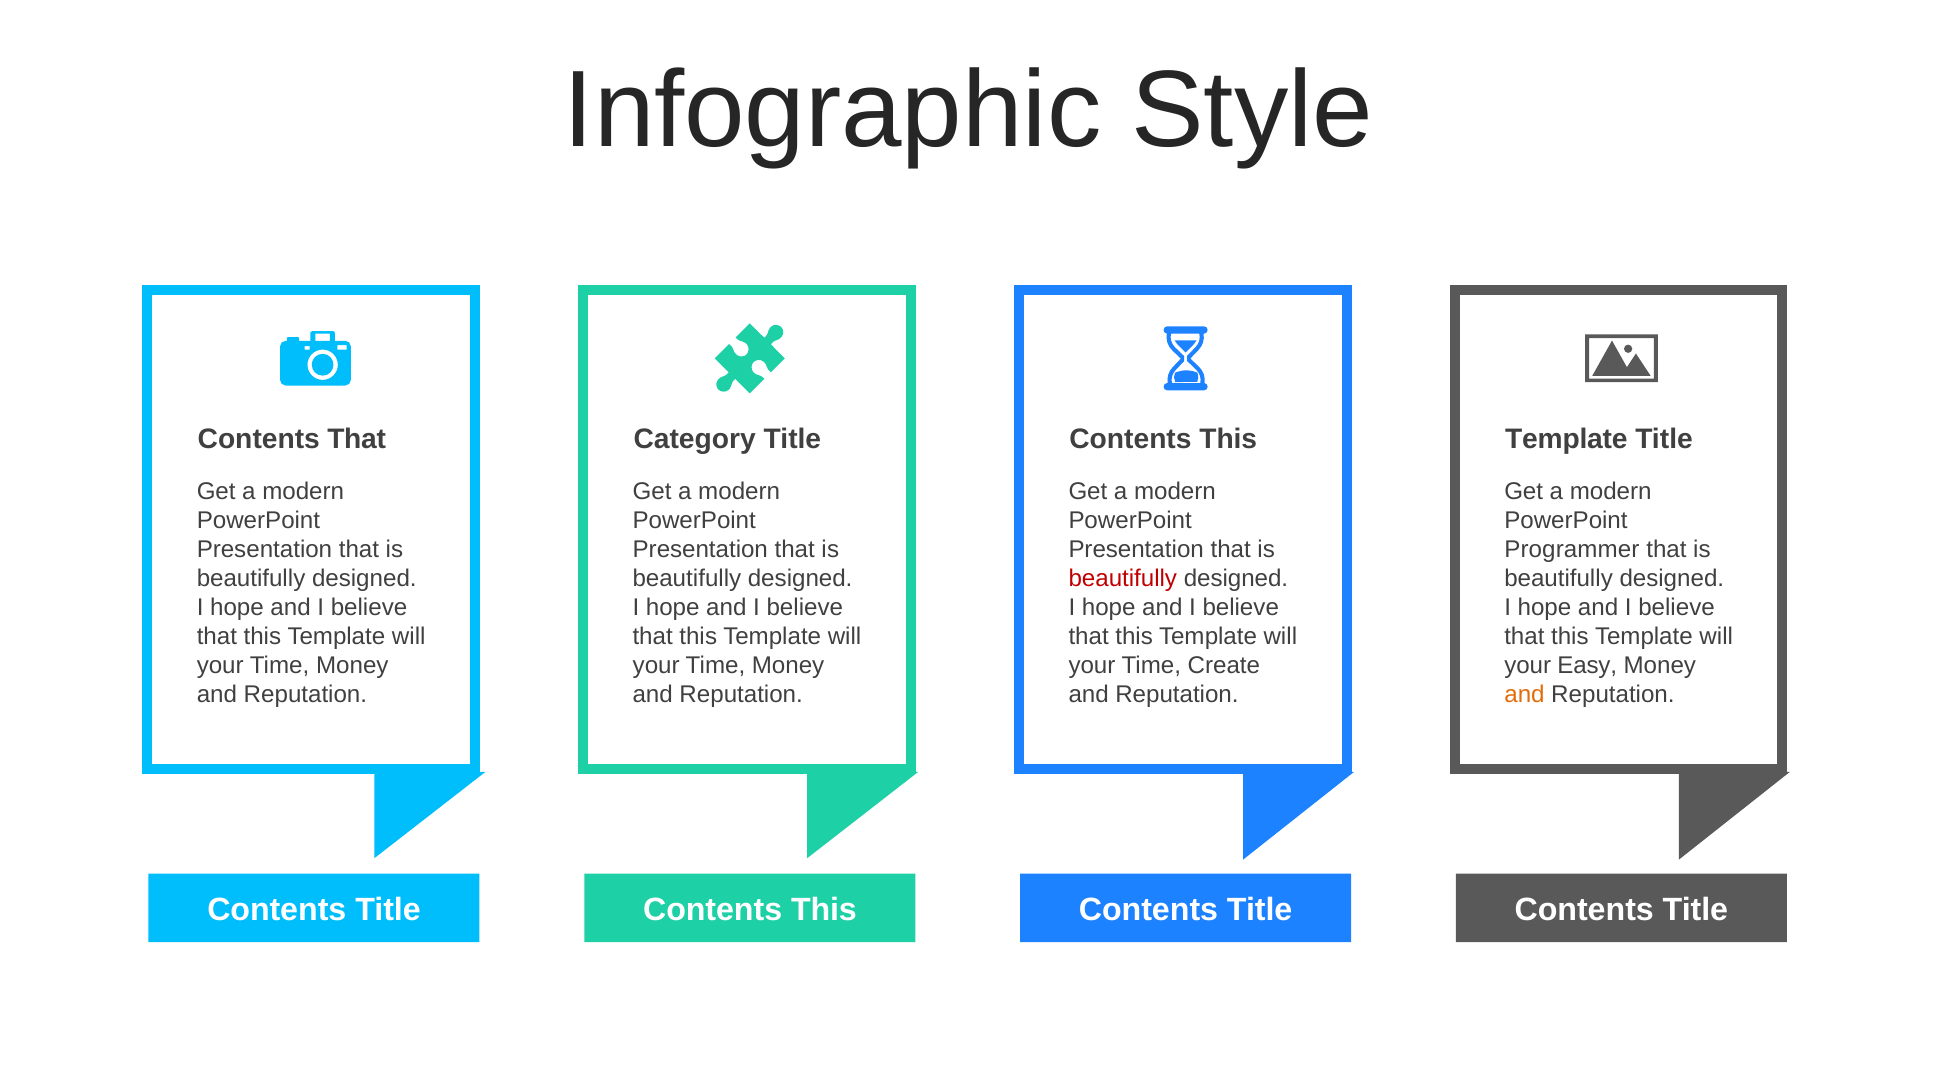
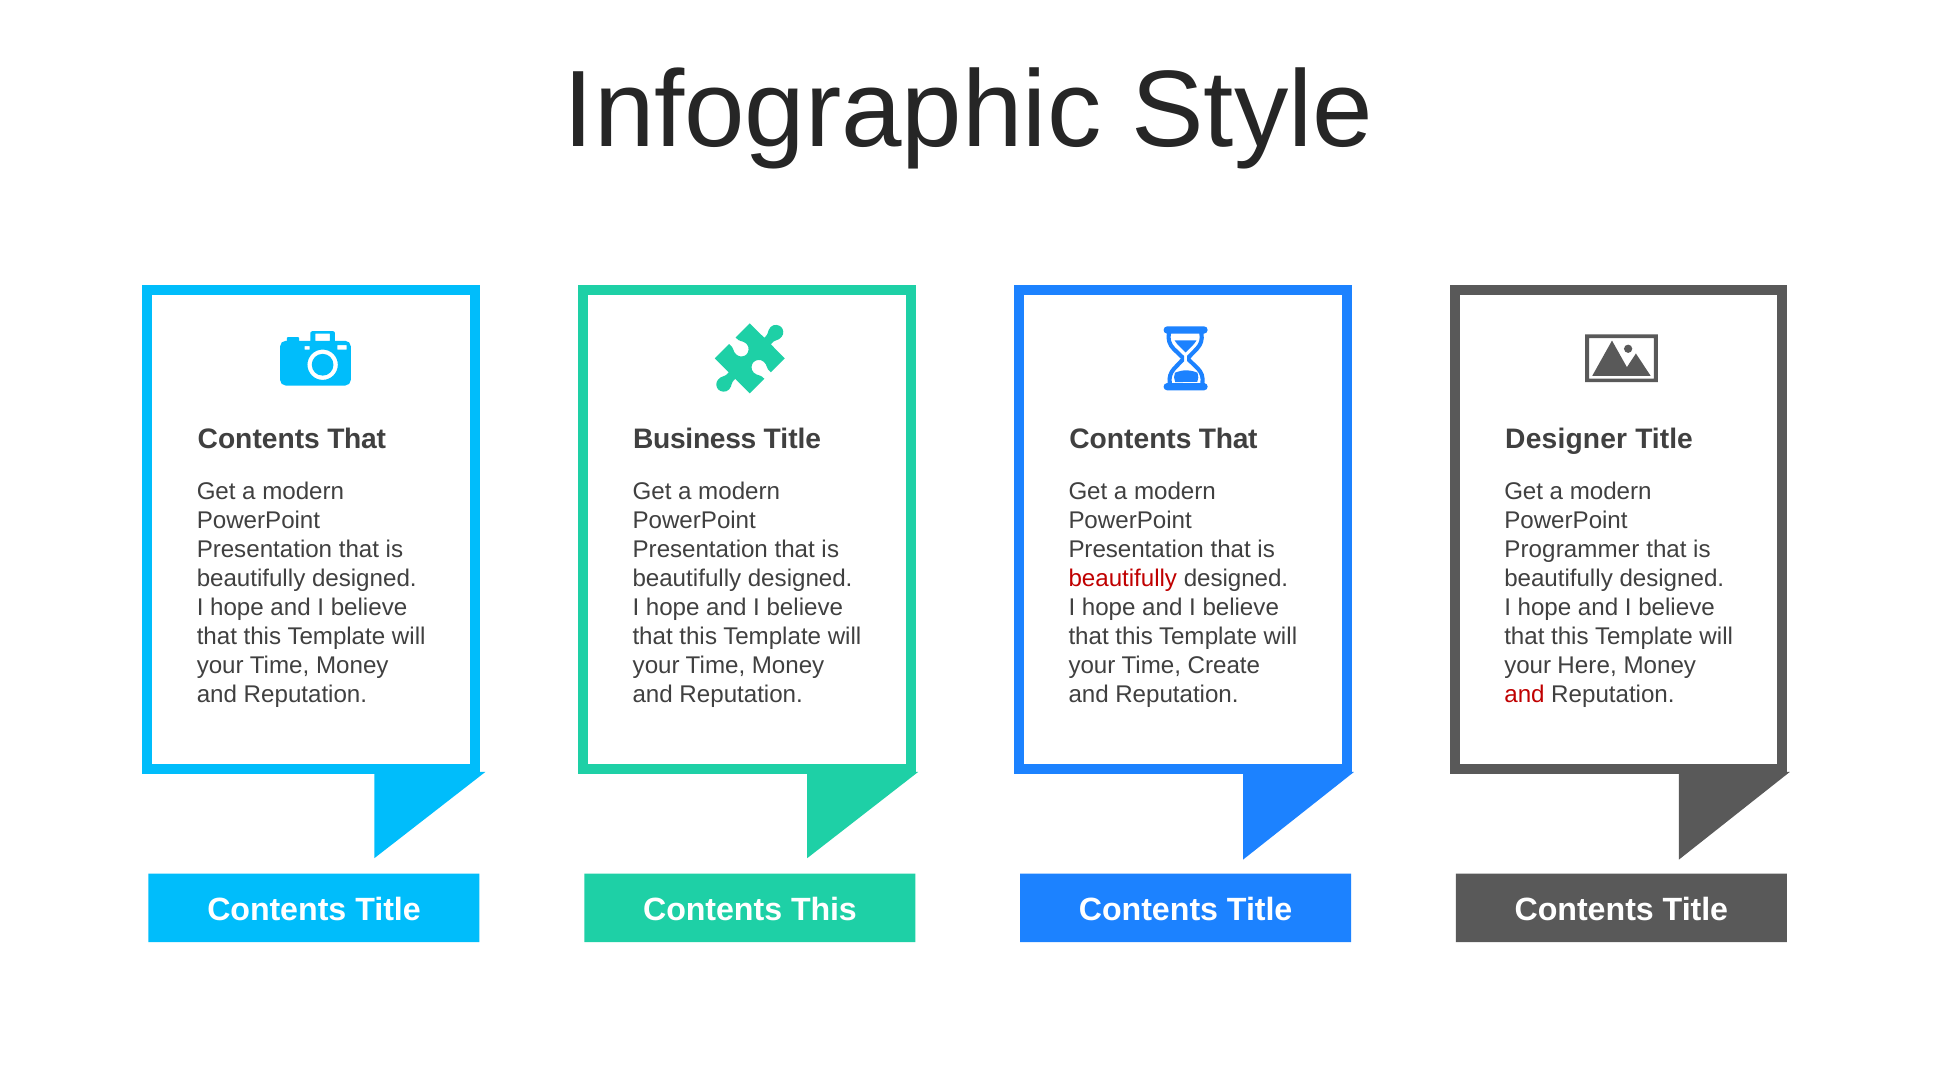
Category: Category -> Business
This at (1228, 440): This -> That
Template at (1566, 440): Template -> Designer
Easy: Easy -> Here
and at (1524, 695) colour: orange -> red
